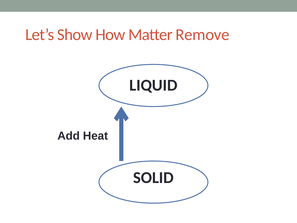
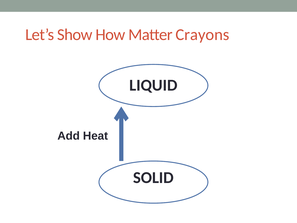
Remove: Remove -> Crayons
